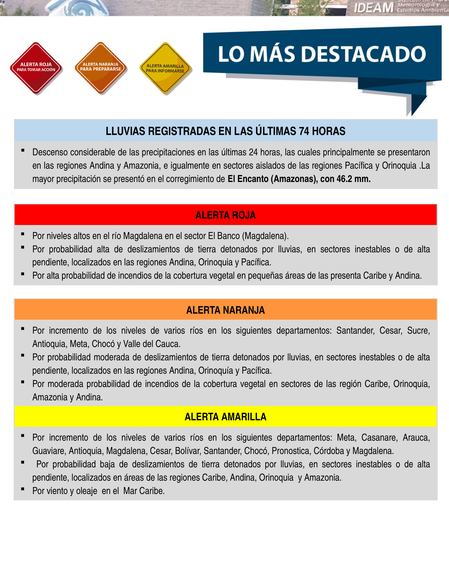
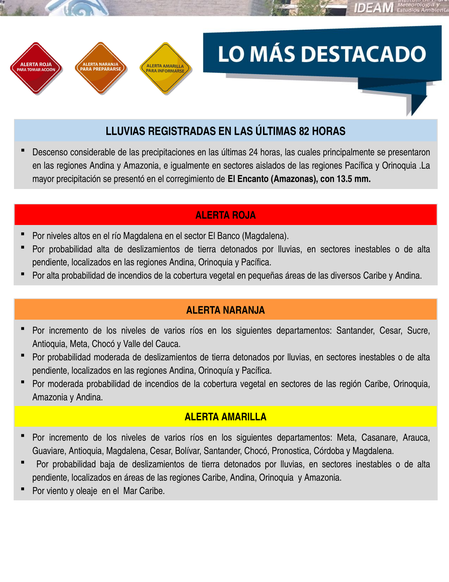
74: 74 -> 82
46.2: 46.2 -> 13.5
presenta: presenta -> diversos
